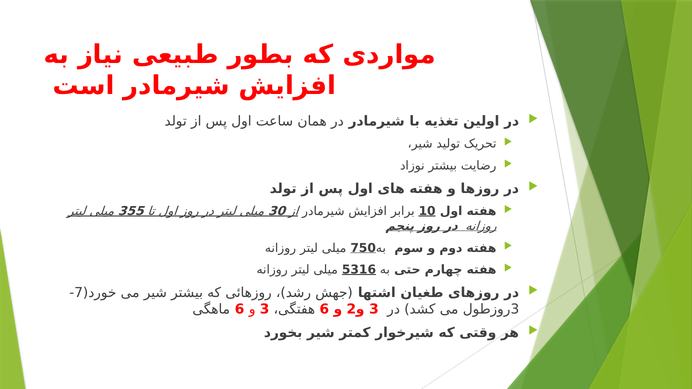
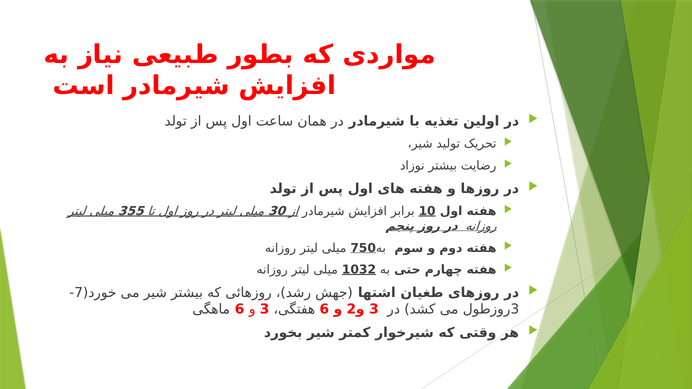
5316: 5316 -> 1032
